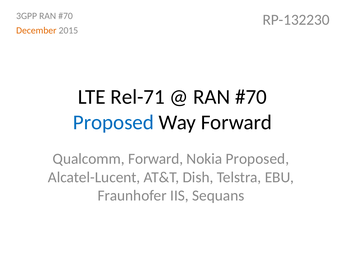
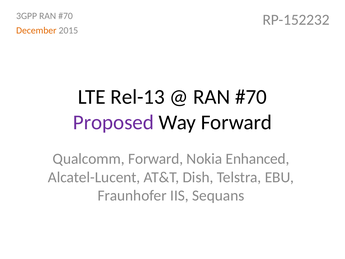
RP-132230: RP-132230 -> RP-152232
Rel-71: Rel-71 -> Rel-13
Proposed at (113, 122) colour: blue -> purple
Nokia Proposed: Proposed -> Enhanced
